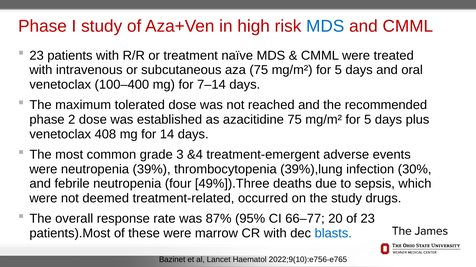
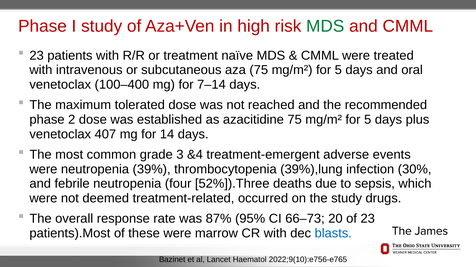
MDS at (325, 26) colour: blue -> green
408: 408 -> 407
49%]).Three: 49%]).Three -> 52%]).Three
66–77: 66–77 -> 66–73
